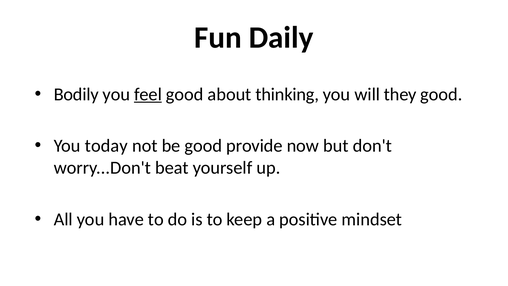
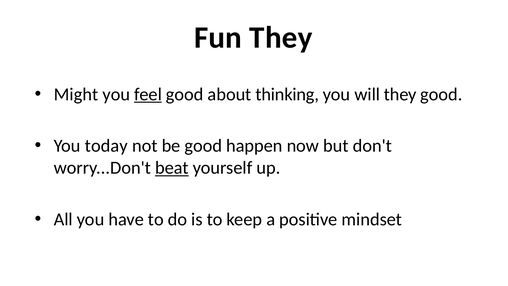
Fun Daily: Daily -> They
Bodily: Bodily -> Might
provide: provide -> happen
beat underline: none -> present
